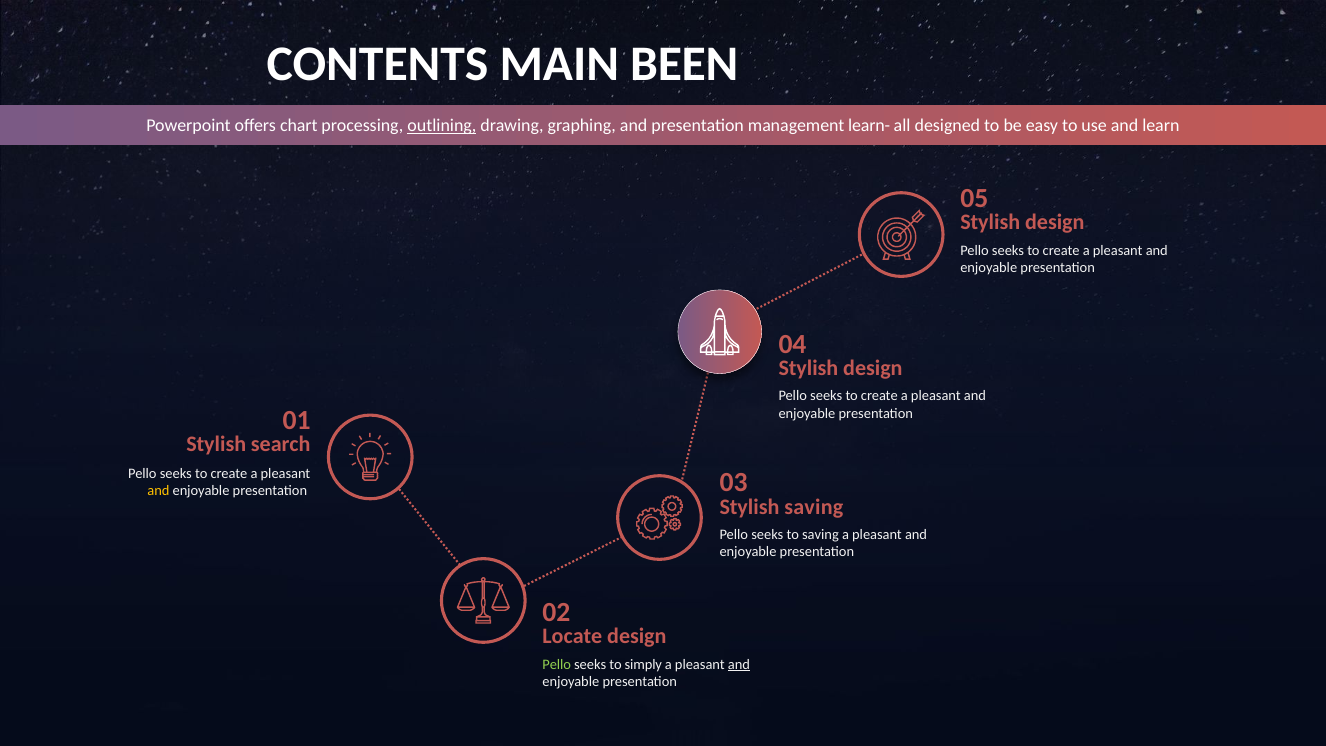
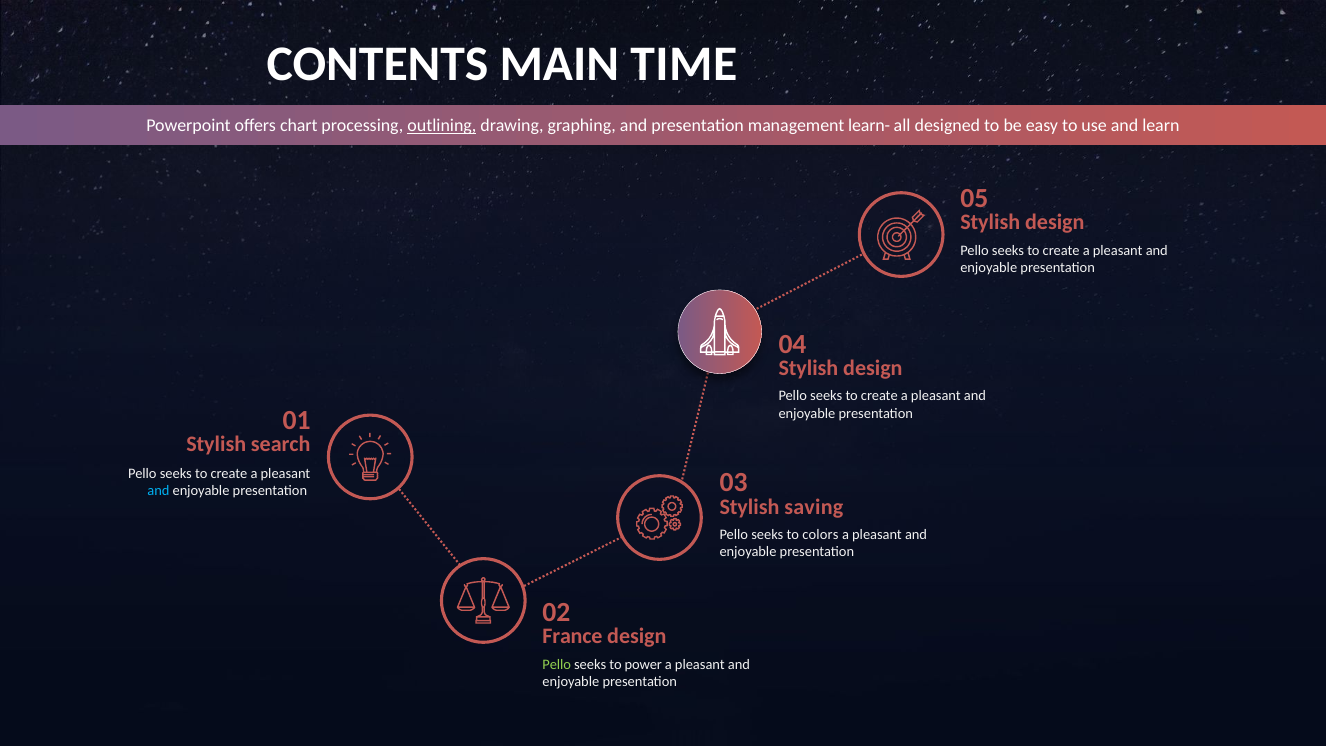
BEEN: BEEN -> TIME
and at (158, 491) colour: yellow -> light blue
to saving: saving -> colors
Locate: Locate -> France
simply: simply -> power
and at (739, 664) underline: present -> none
